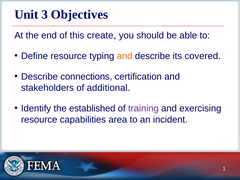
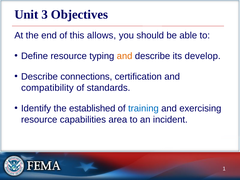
create: create -> allows
covered: covered -> develop
stakeholders: stakeholders -> compatibility
additional: additional -> standards
training colour: purple -> blue
